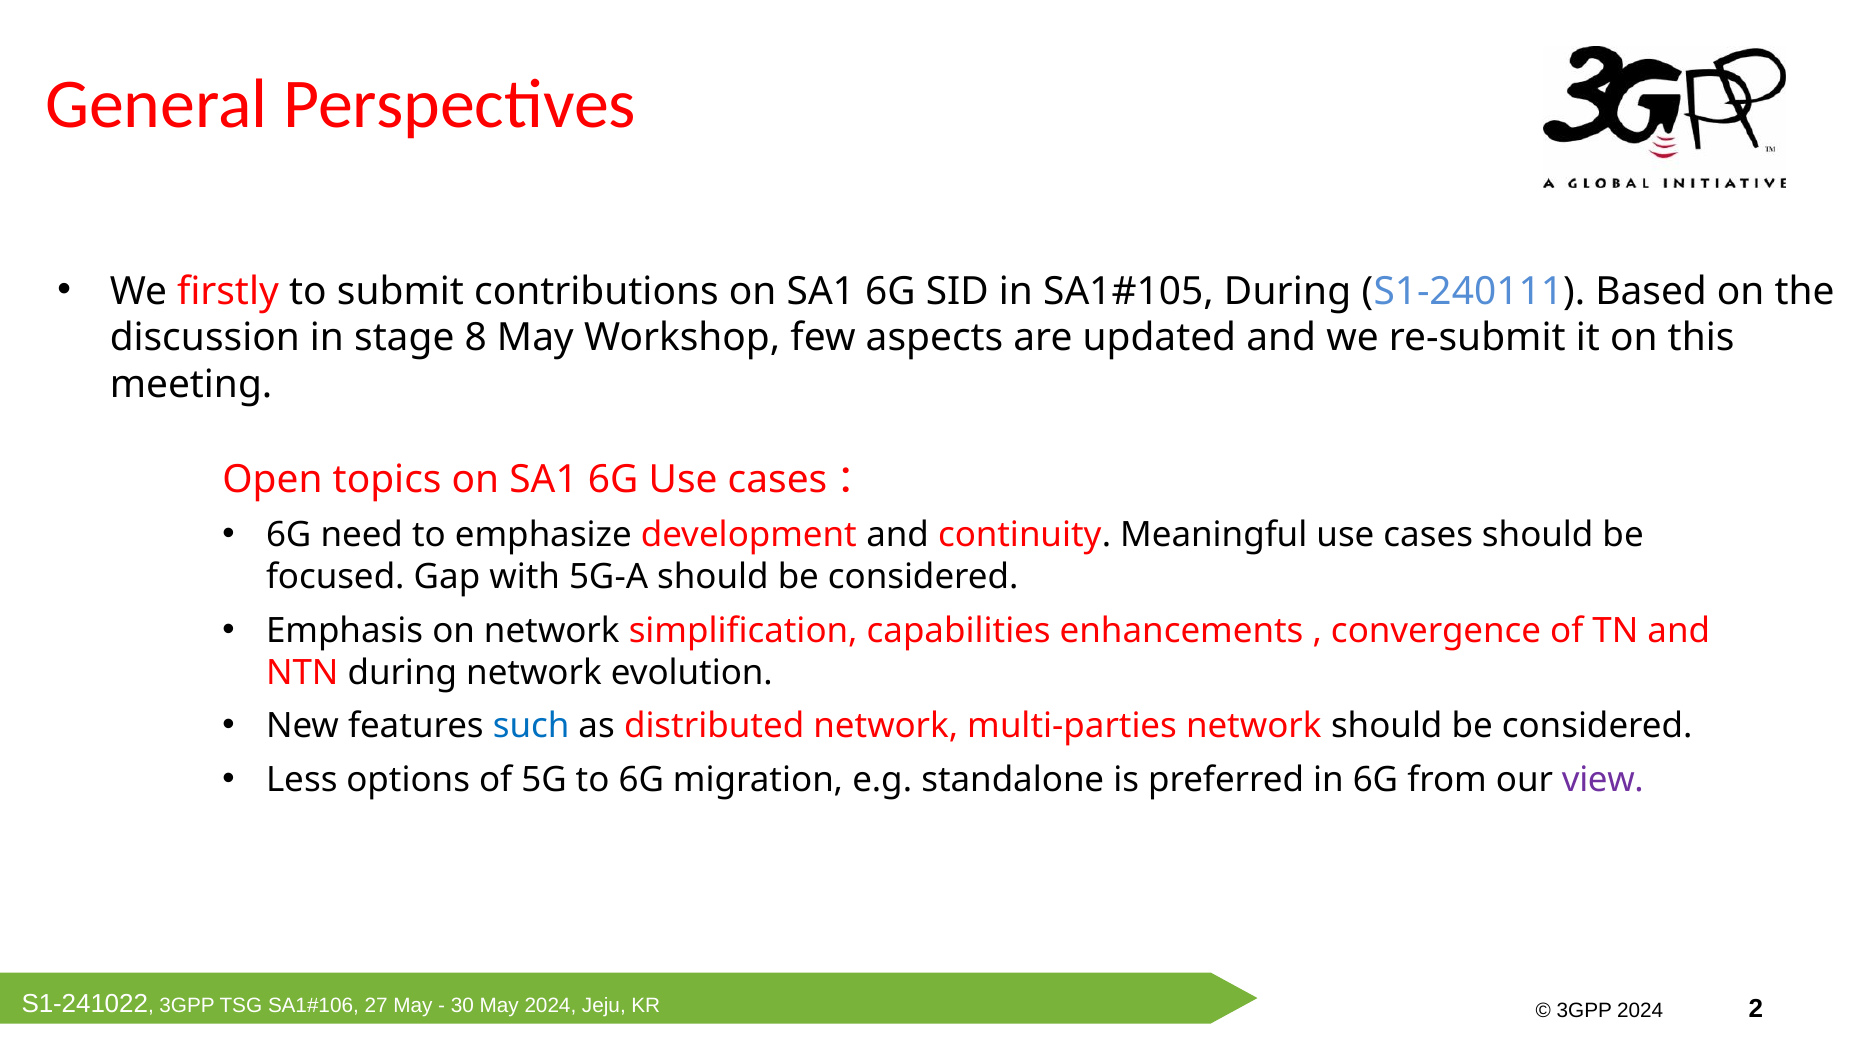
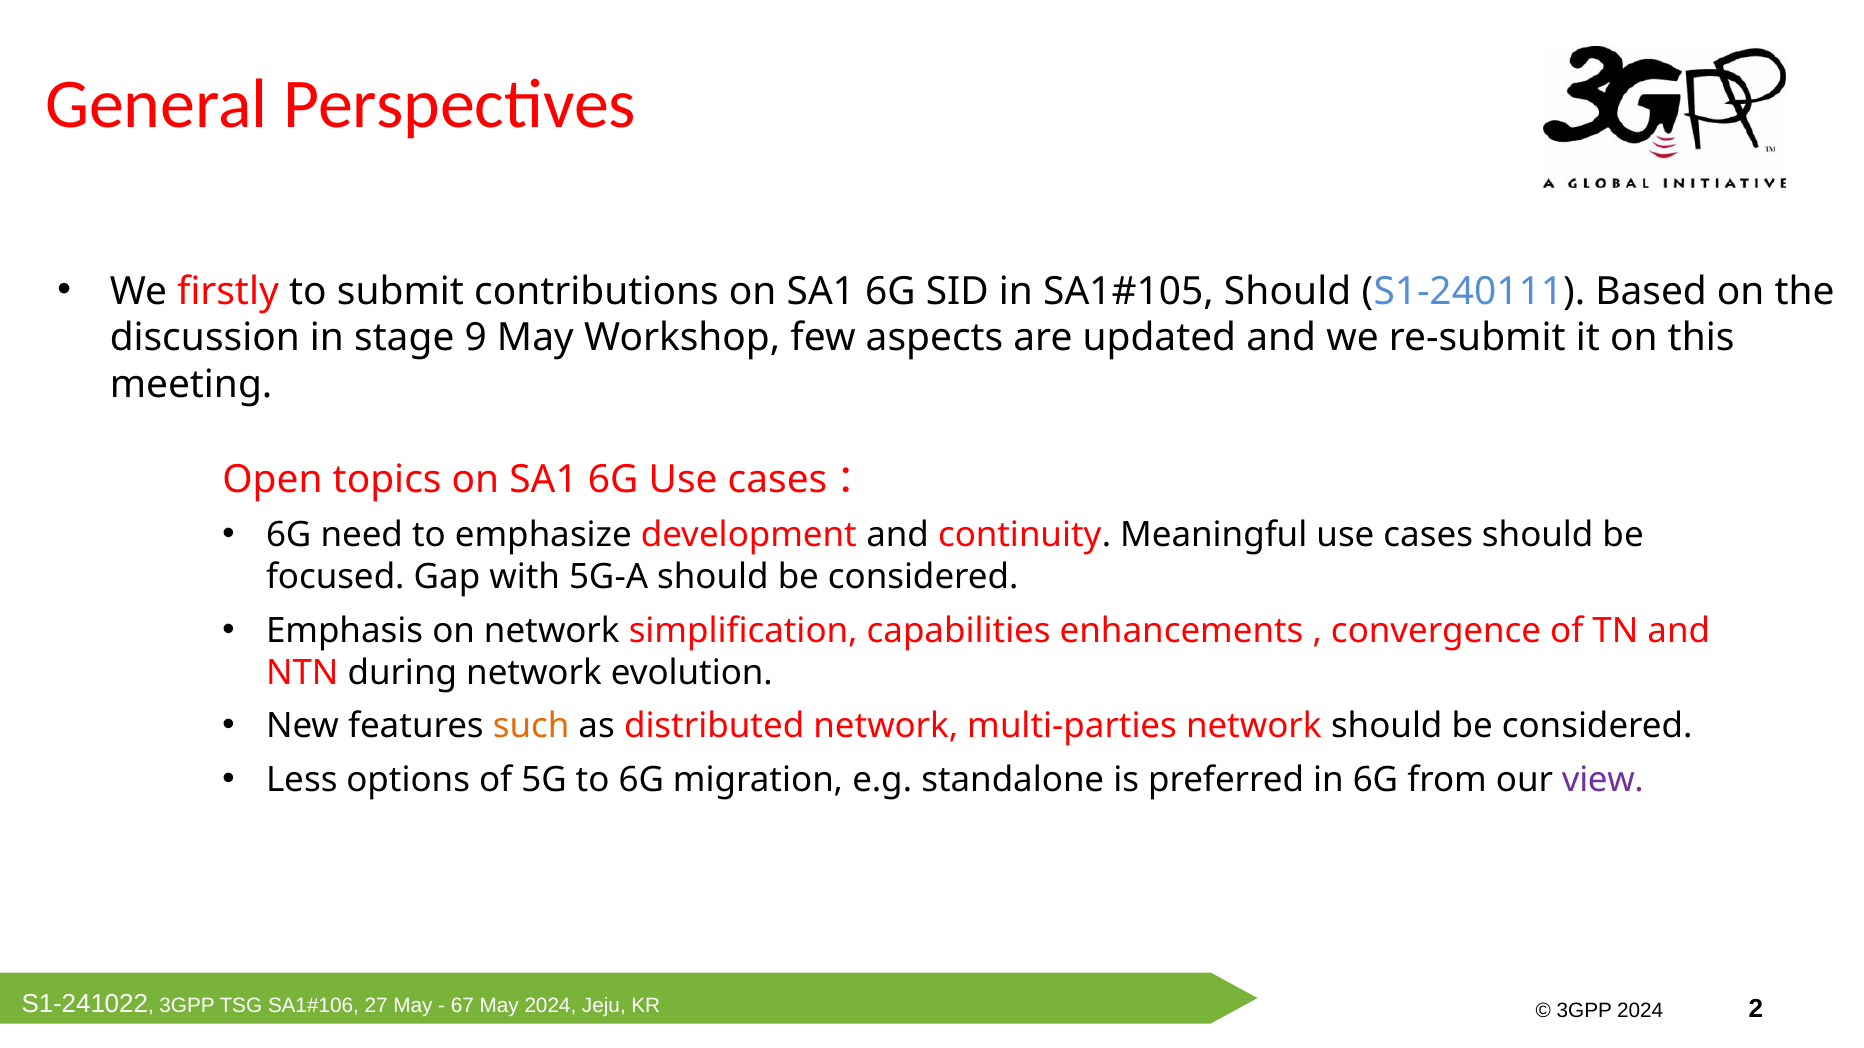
During at (1288, 291): During -> Should
8: 8 -> 9
such colour: blue -> orange
30: 30 -> 67
